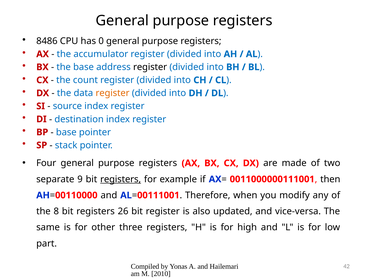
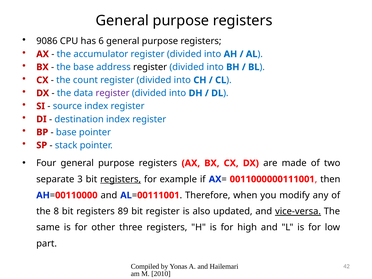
8486: 8486 -> 9086
0: 0 -> 6
register at (113, 93) colour: orange -> purple
9: 9 -> 3
26: 26 -> 89
vice-versa underline: none -> present
